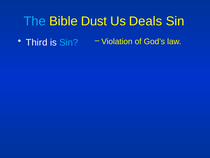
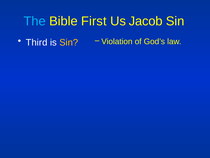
Dust: Dust -> First
Deals: Deals -> Jacob
Sin at (69, 42) colour: light blue -> yellow
